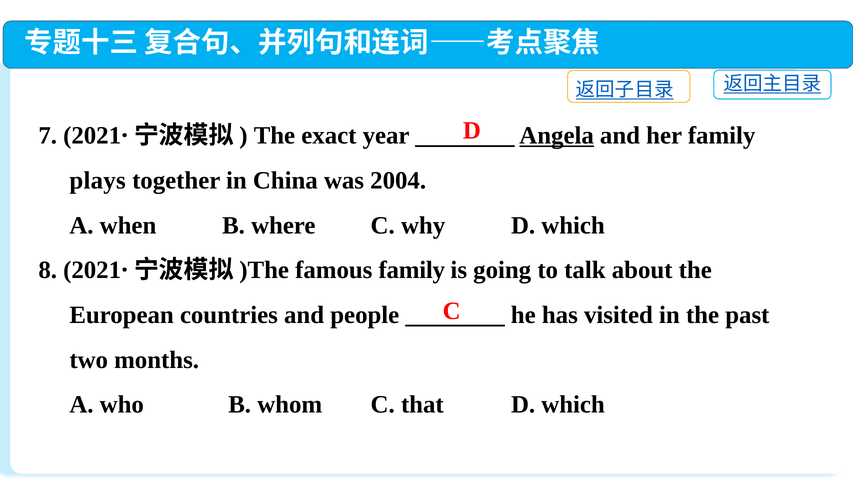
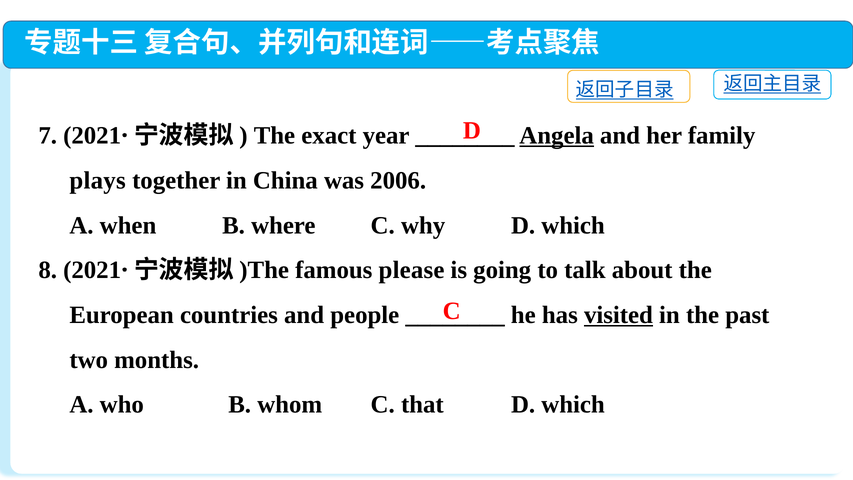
2004: 2004 -> 2006
famous family: family -> please
visited underline: none -> present
